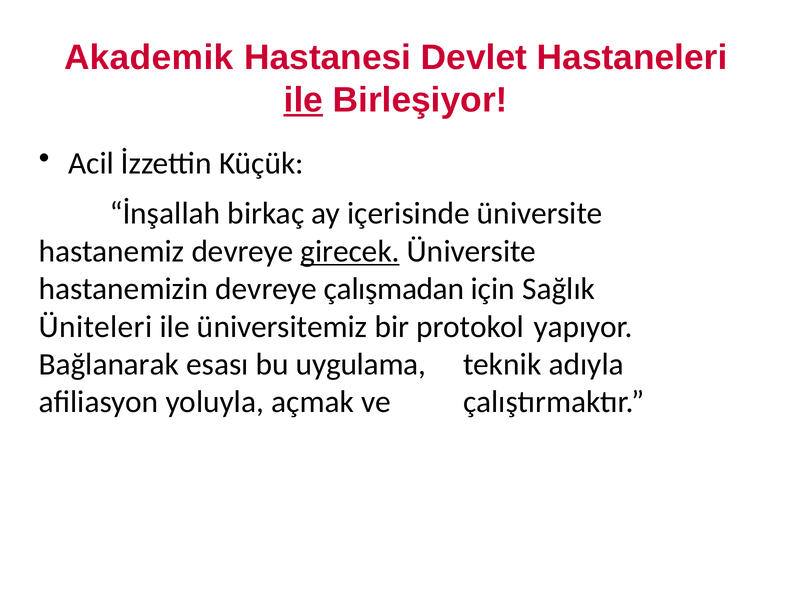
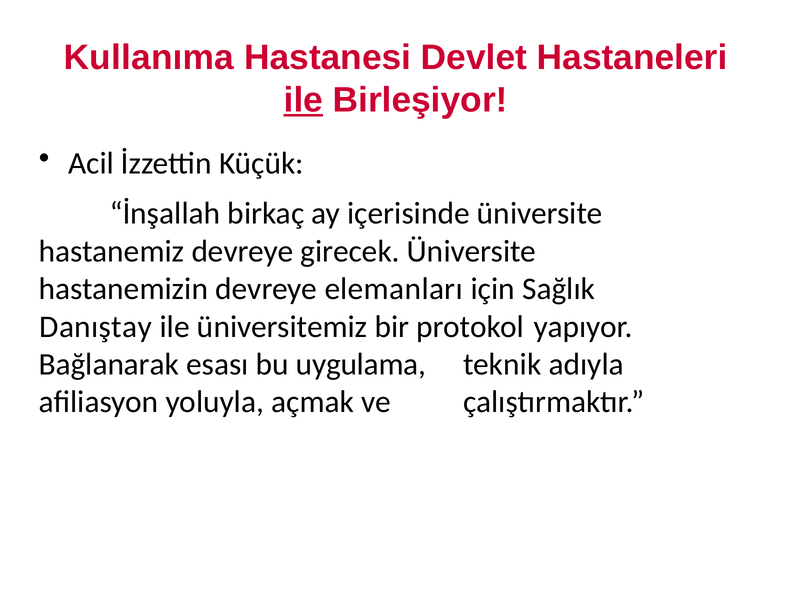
Akademik: Akademik -> Kullanıma
girecek underline: present -> none
çalışmadan: çalışmadan -> elemanları
Üniteleri: Üniteleri -> Danıştay
